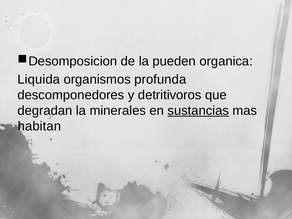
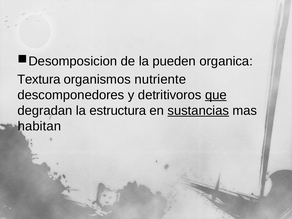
Liquida: Liquida -> Textura
profunda: profunda -> nutriente
que underline: none -> present
minerales: minerales -> estructura
